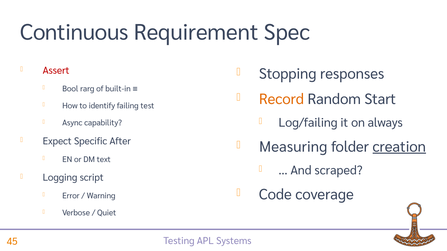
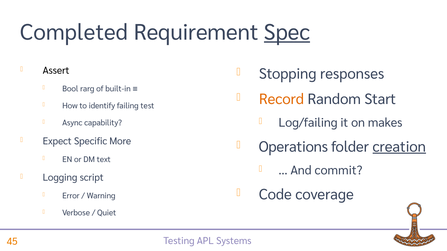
Continuous: Continuous -> Completed
Spec underline: none -> present
Assert colour: red -> black
always: always -> makes
After: After -> More
Measuring: Measuring -> Operations
scraped: scraped -> commit
